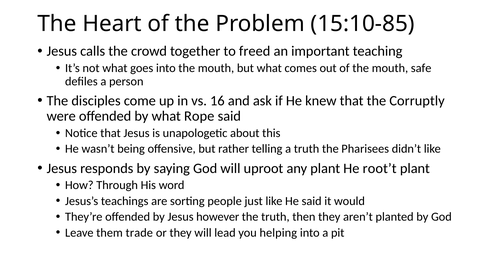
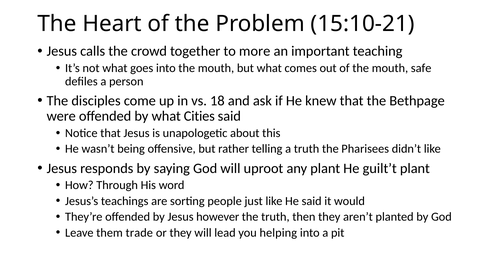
15:10-85: 15:10-85 -> 15:10-21
freed: freed -> more
16: 16 -> 18
Corruptly: Corruptly -> Bethpage
Rope: Rope -> Cities
root’t: root’t -> guilt’t
